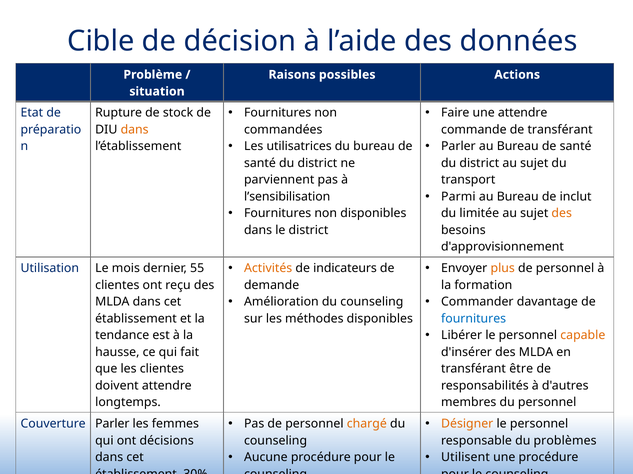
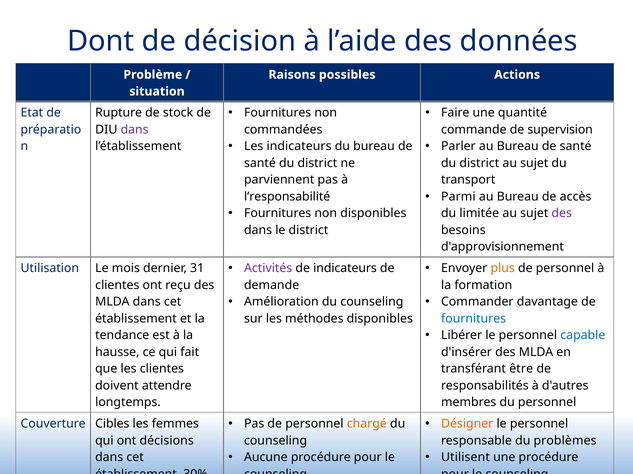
Cible: Cible -> Dont
une attendre: attendre -> quantité
dans at (135, 130) colour: orange -> purple
de transférant: transférant -> supervision
Les utilisatrices: utilisatrices -> indicateurs
inclut: inclut -> accès
l’sensibilisation: l’sensibilisation -> l’responsabilité
des at (562, 214) colour: orange -> purple
Activités colour: orange -> purple
55: 55 -> 31
capable colour: orange -> blue
Couverture Parler: Parler -> Cibles
